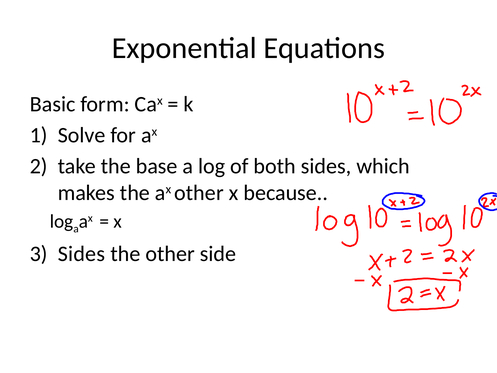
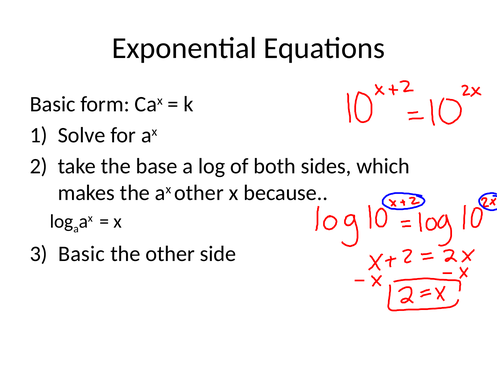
Sides at (81, 254): Sides -> Basic
